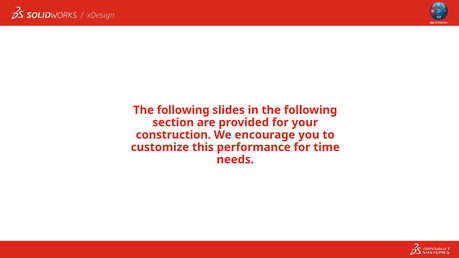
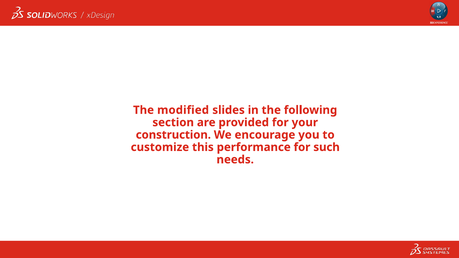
following at (183, 110): following -> modified
time: time -> such
